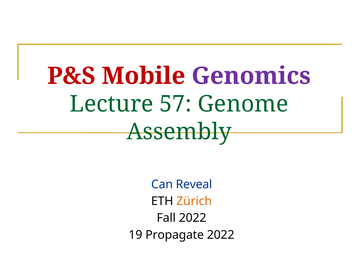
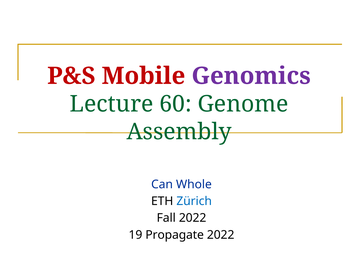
57: 57 -> 60
Reveal: Reveal -> Whole
Zürich colour: orange -> blue
